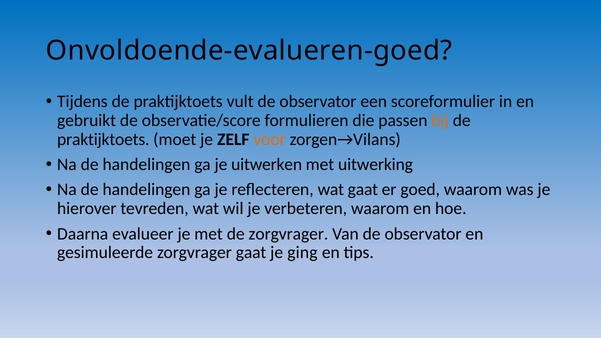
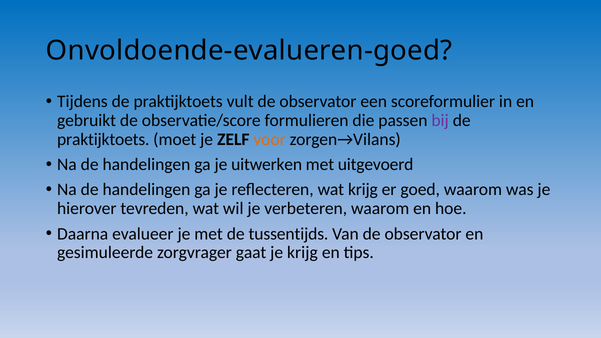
bij colour: orange -> purple
uitwerking: uitwerking -> uitgevoerd
wat gaat: gaat -> krijg
de zorgvrager: zorgvrager -> tussentijds
je ging: ging -> krijg
